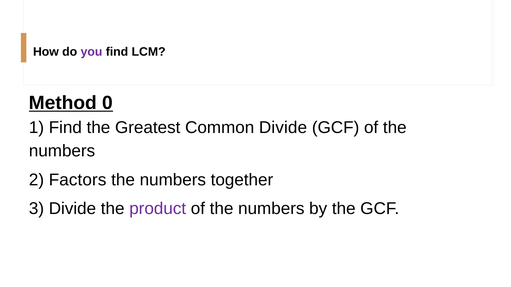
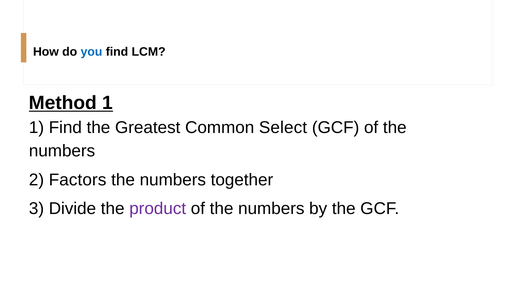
you colour: purple -> blue
Method 0: 0 -> 1
Common Divide: Divide -> Select
